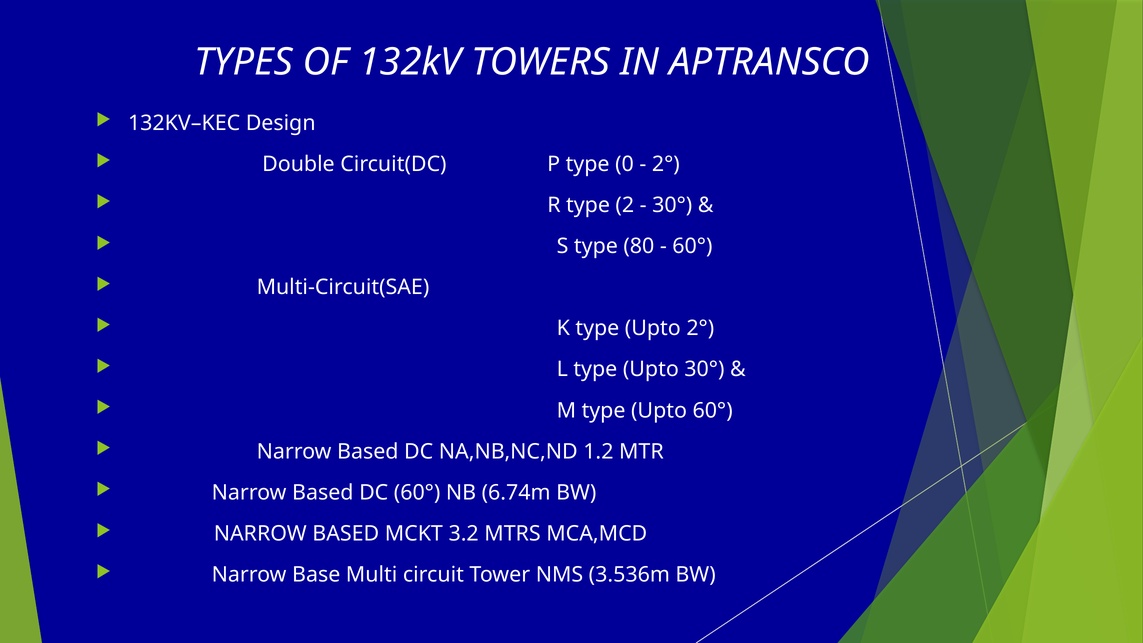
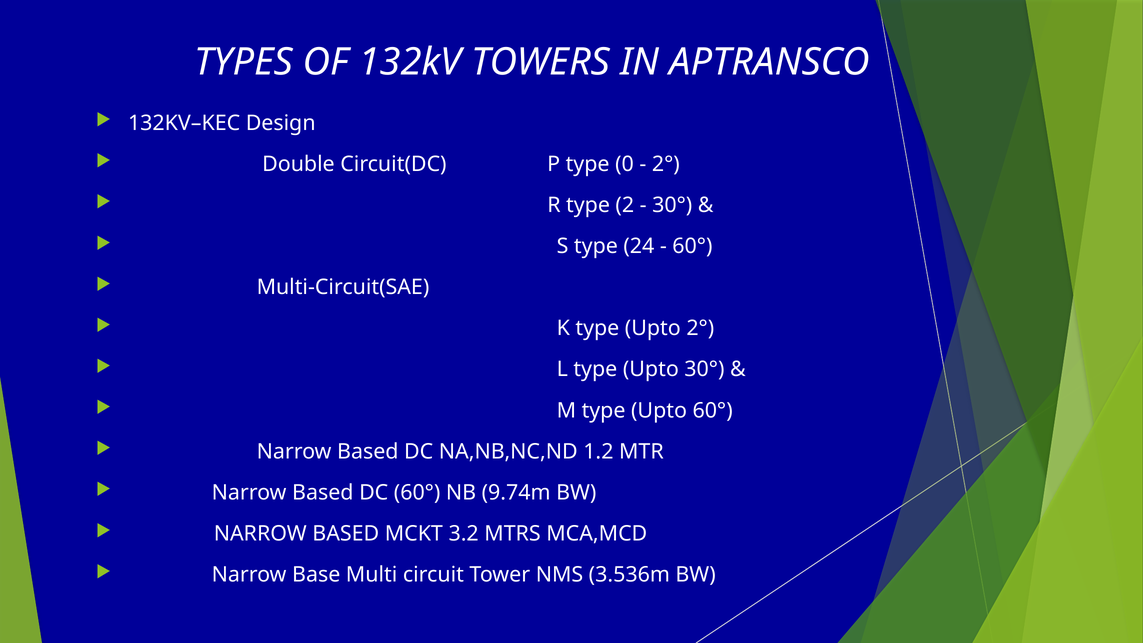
80: 80 -> 24
6.74m: 6.74m -> 9.74m
